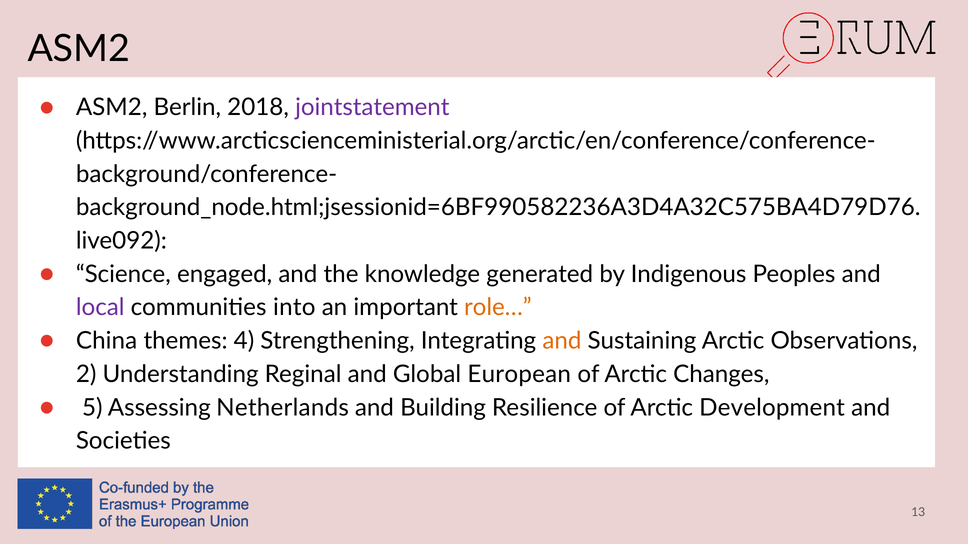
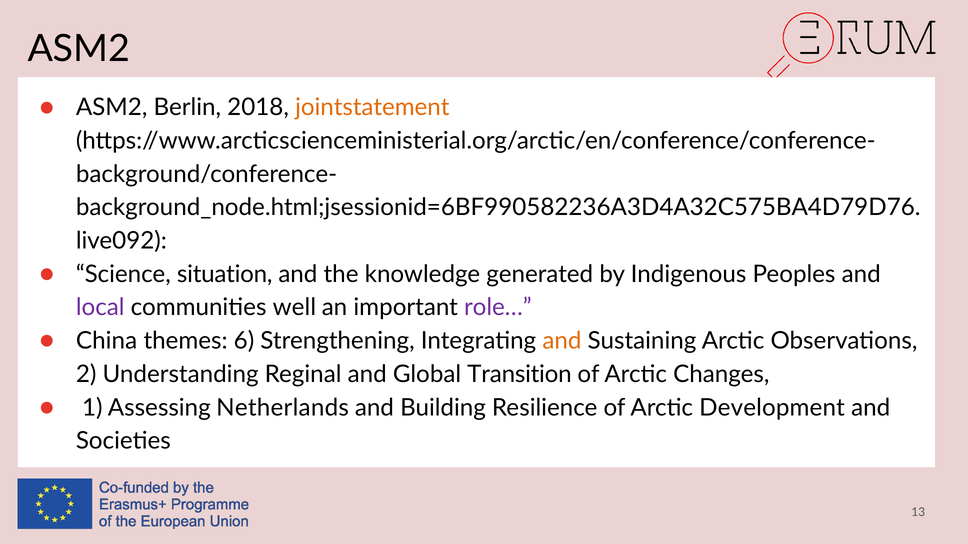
jointstatement colour: purple -> orange
engaged: engaged -> situation
into: into -> well
role… colour: orange -> purple
4: 4 -> 6
European: European -> Transition
5: 5 -> 1
